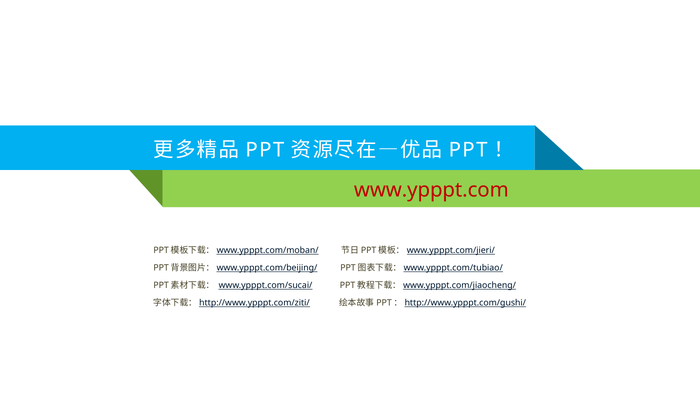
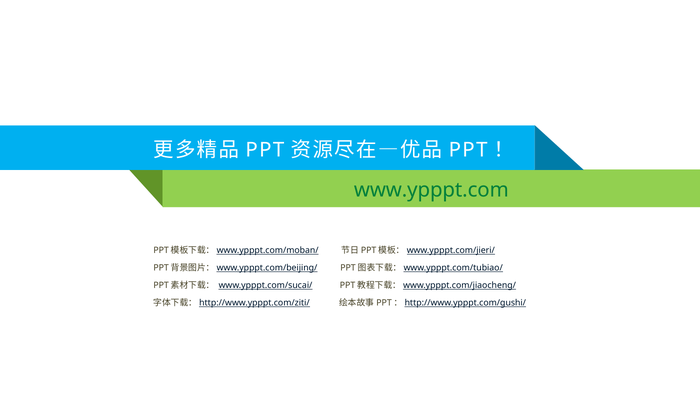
www.ypppt.com colour: red -> green
